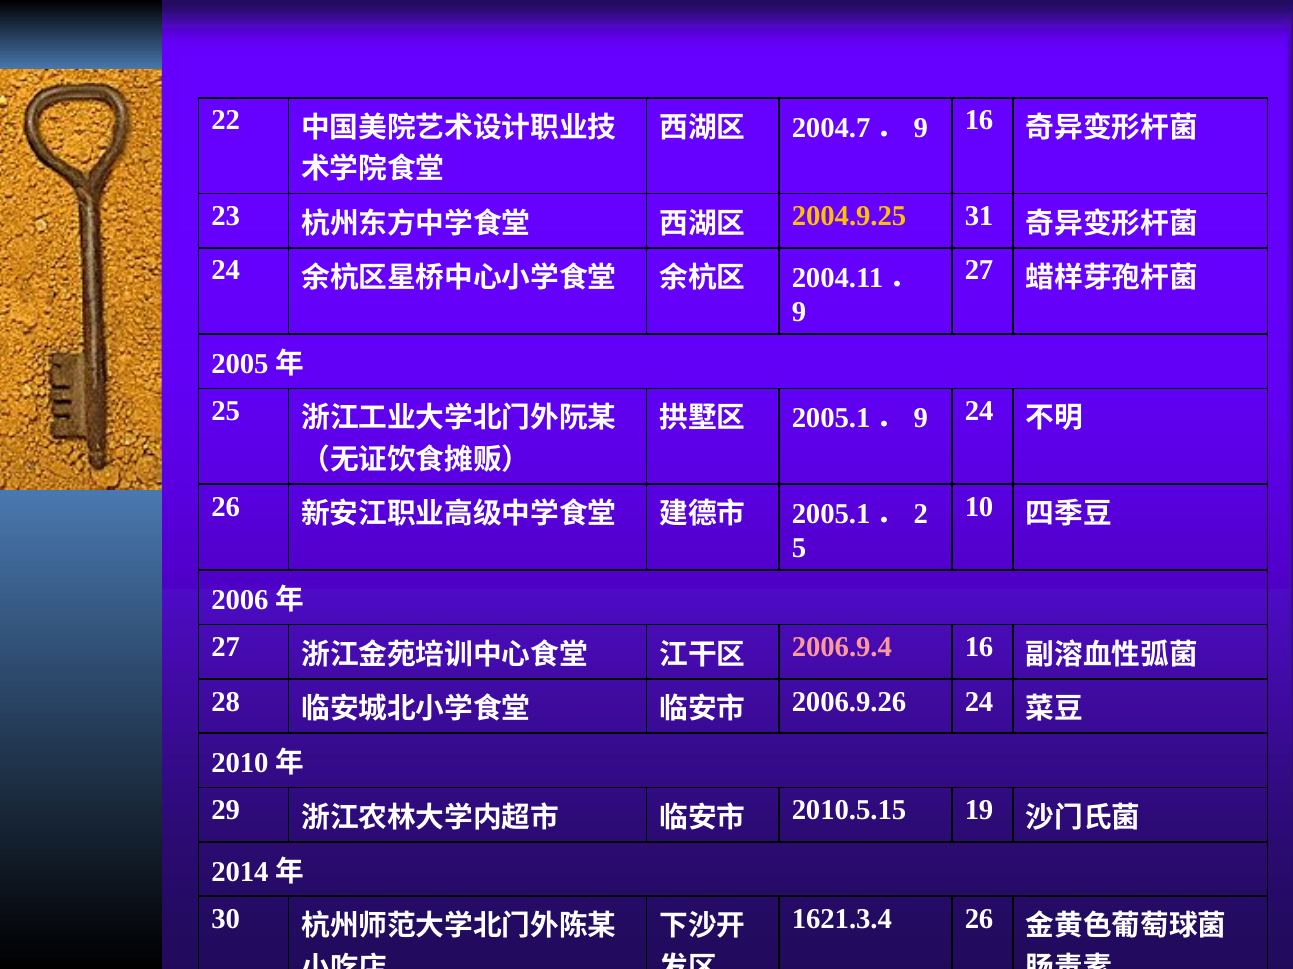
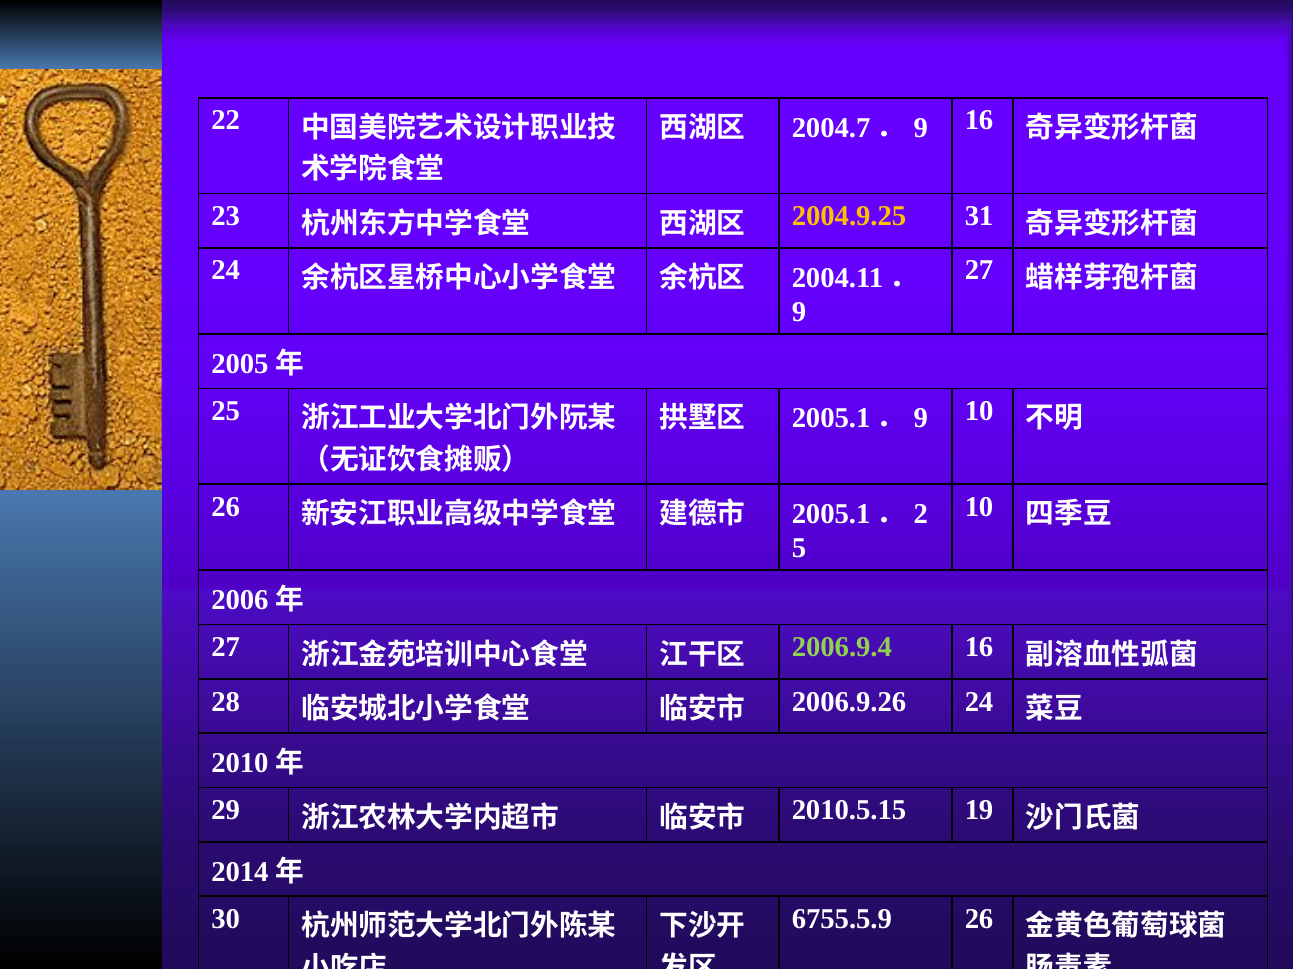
24 at (979, 411): 24 -> 10
2006.9.4 colour: pink -> light green
1621.3.4: 1621.3.4 -> 6755.5.9
